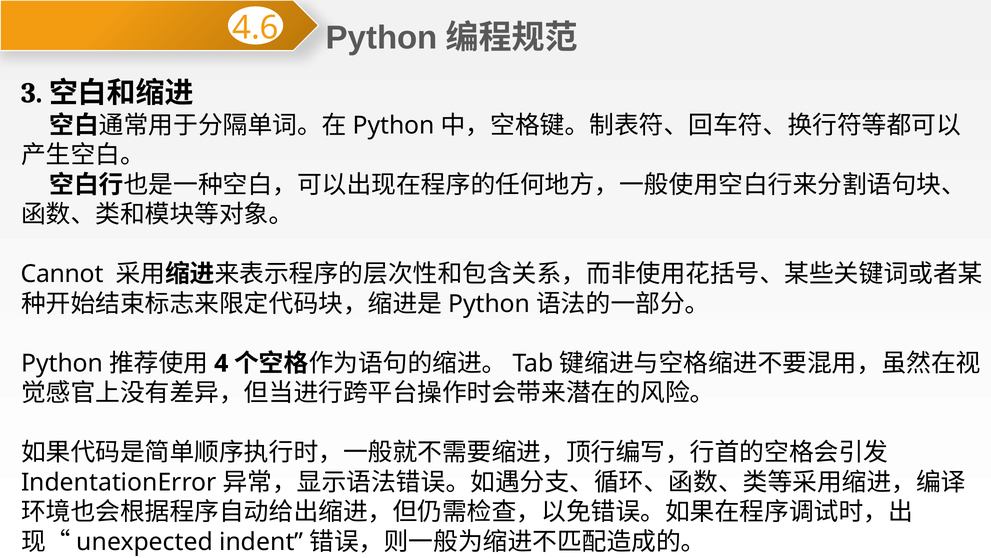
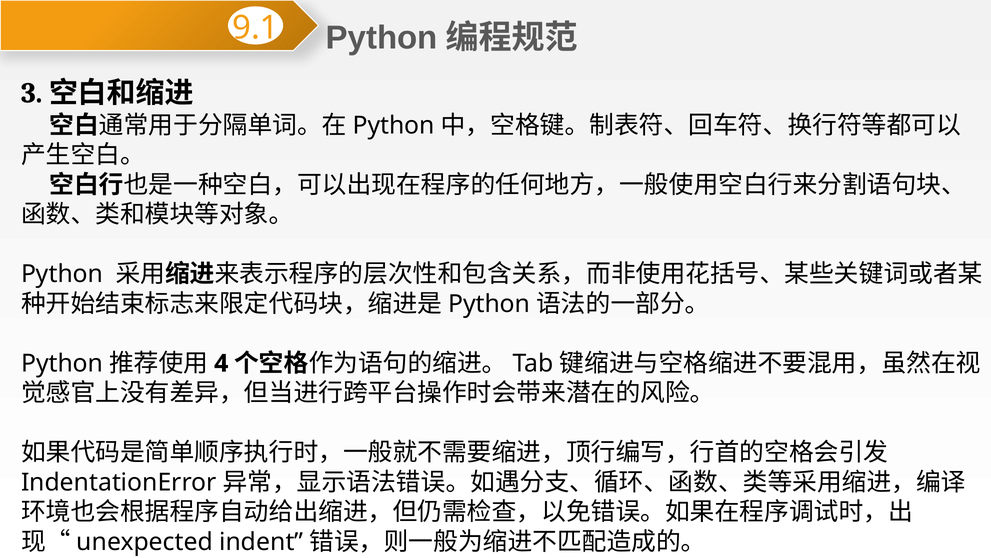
4.6: 4.6 -> 9.1
Cannot at (62, 274): Cannot -> Python
